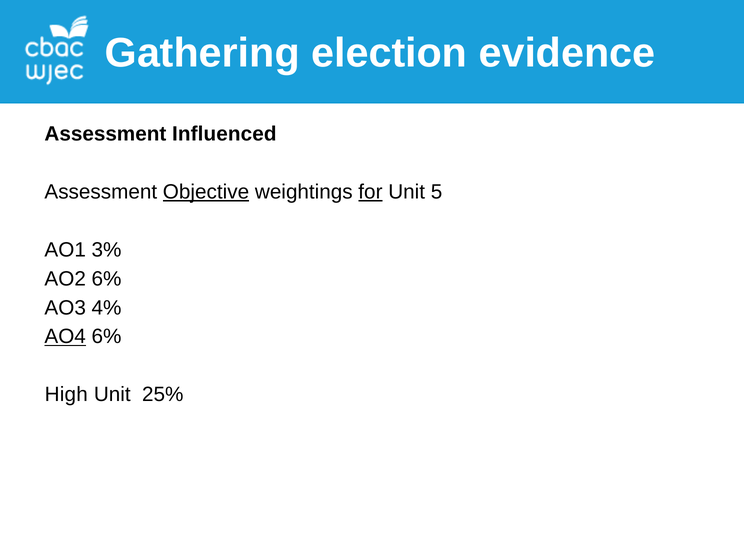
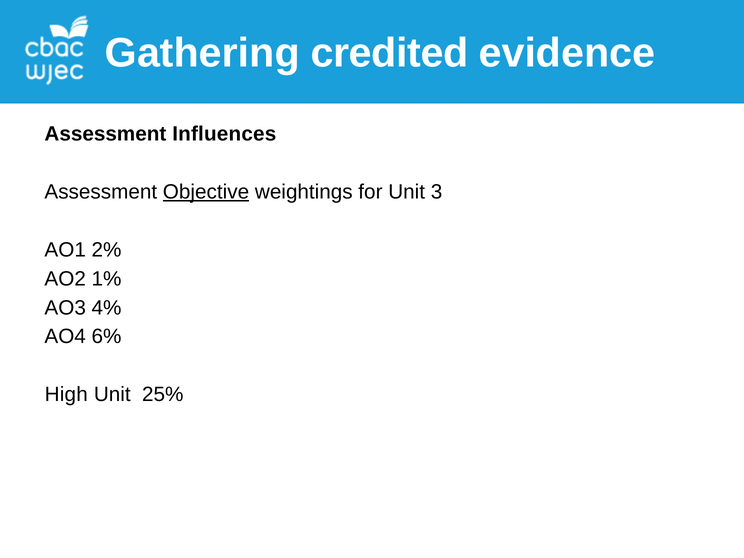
election: election -> credited
Influenced: Influenced -> Influences
for underline: present -> none
5: 5 -> 3
3%: 3% -> 2%
AO2 6%: 6% -> 1%
AO4 underline: present -> none
